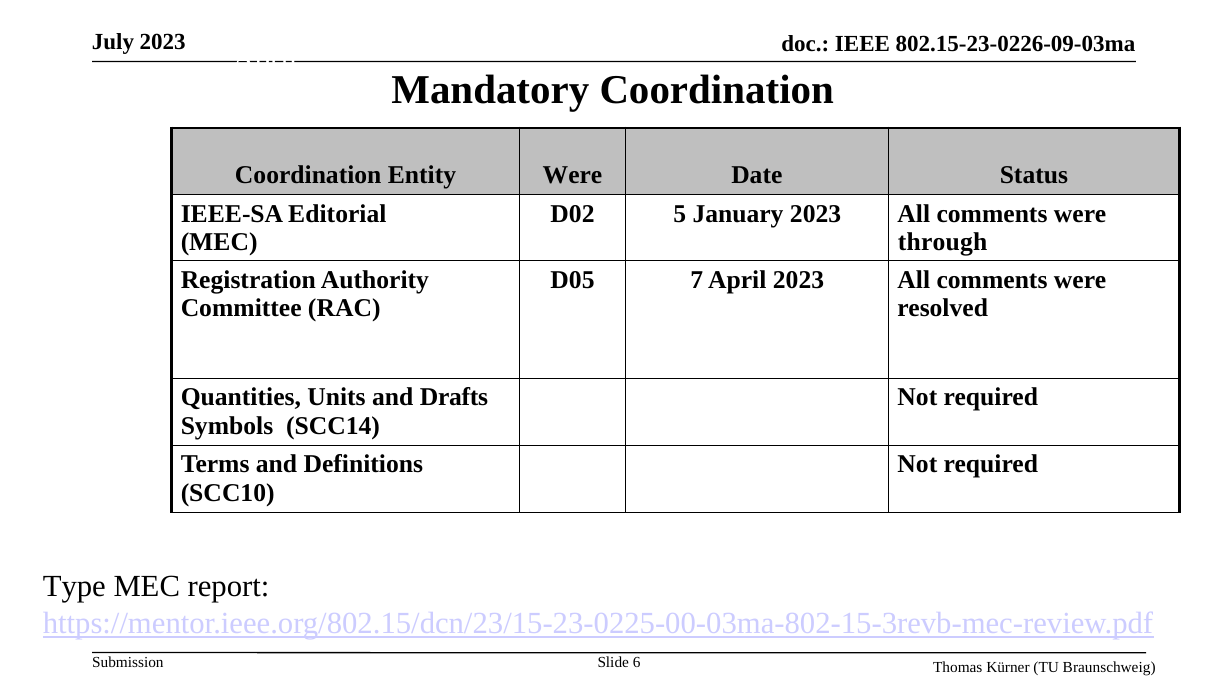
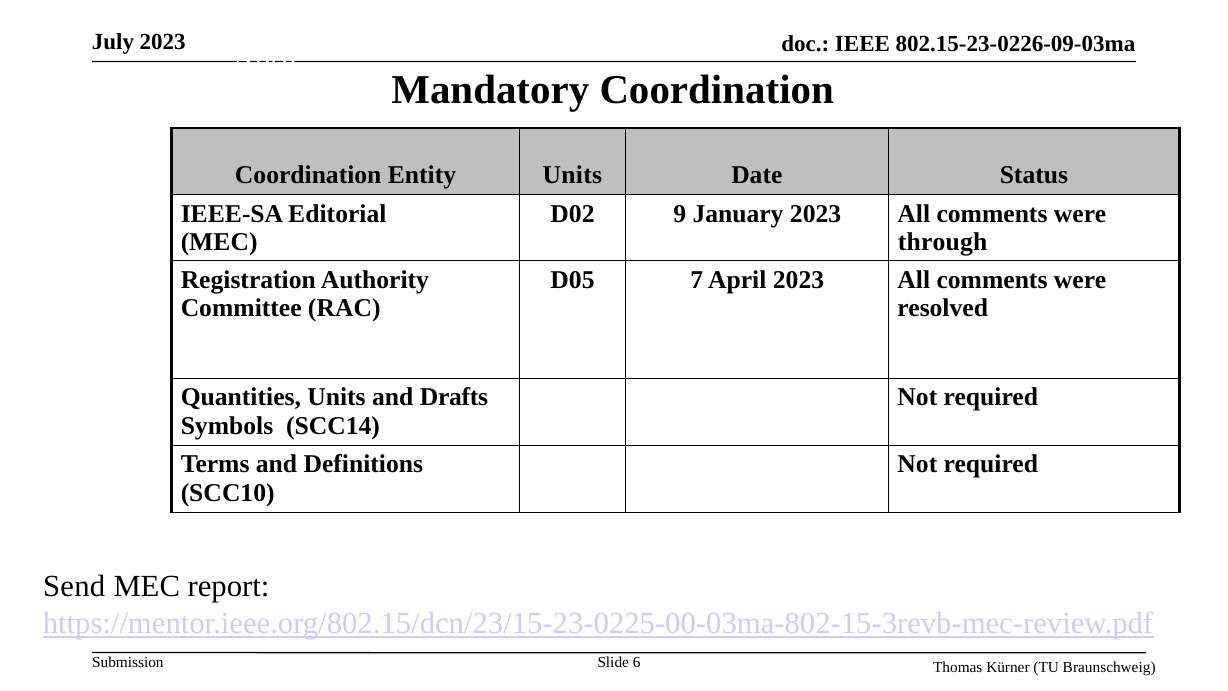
Entity Were: Were -> Units
5: 5 -> 9
Type: Type -> Send
